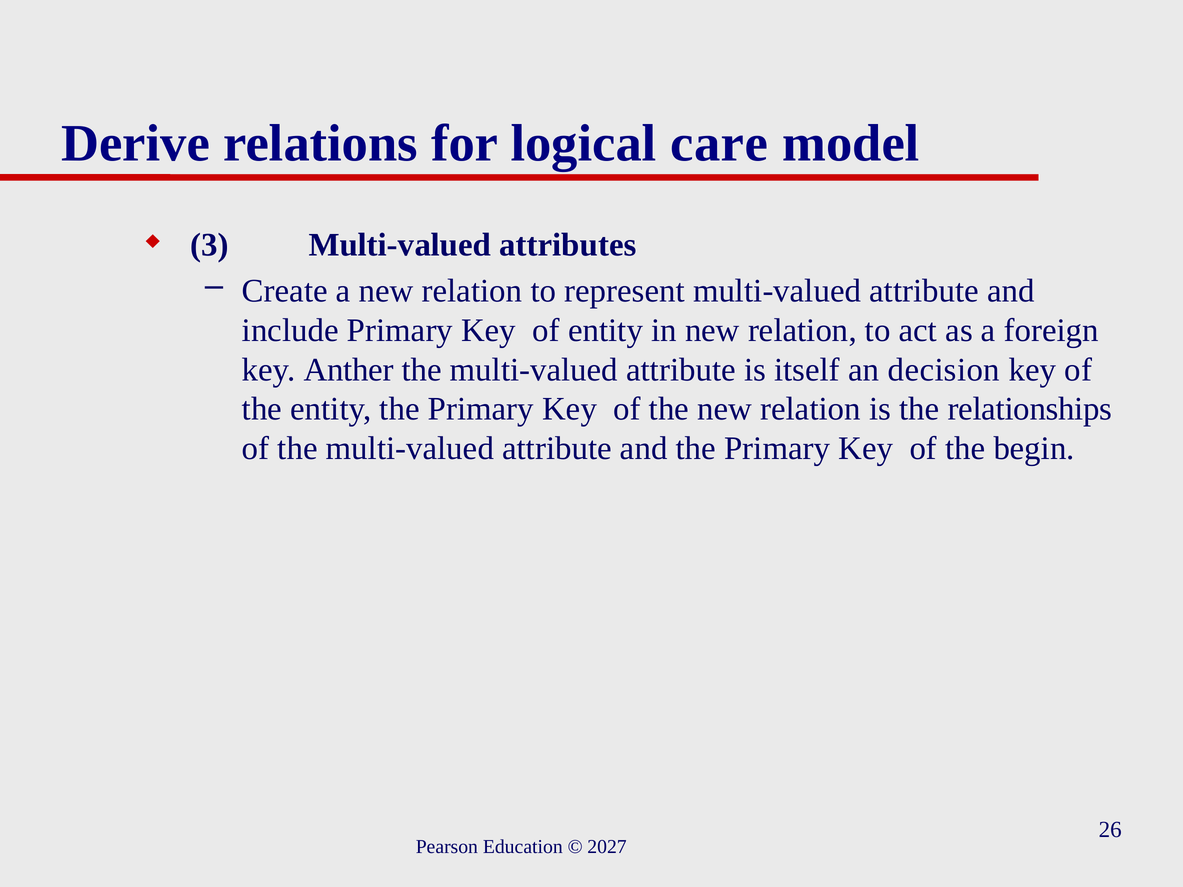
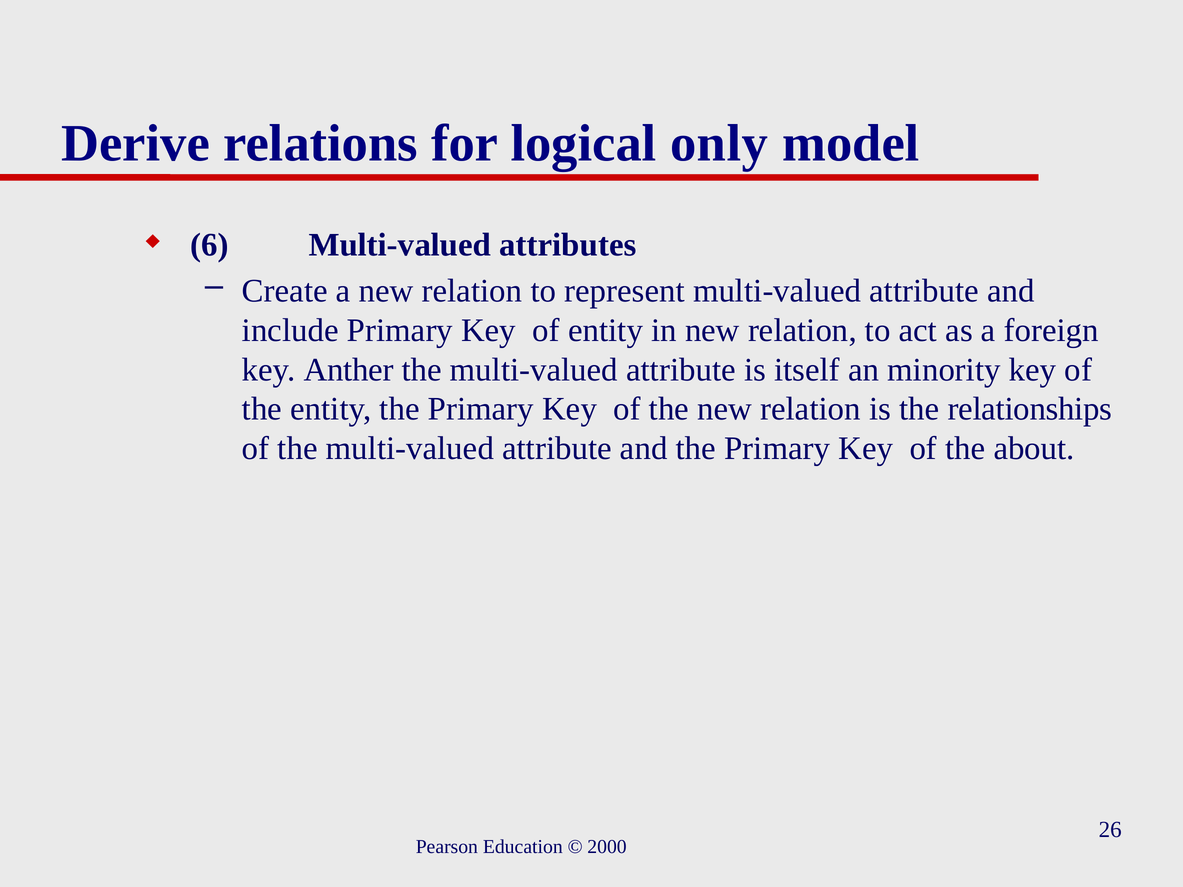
care: care -> only
3: 3 -> 6
decision: decision -> minority
begin: begin -> about
2027: 2027 -> 2000
